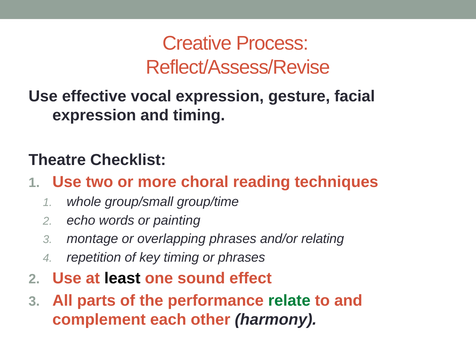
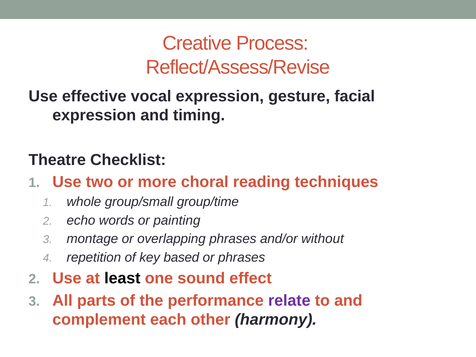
relating: relating -> without
key timing: timing -> based
relate colour: green -> purple
